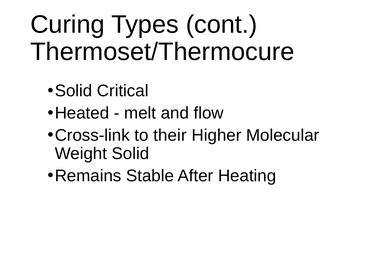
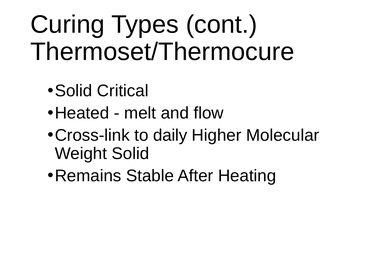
their: their -> daily
